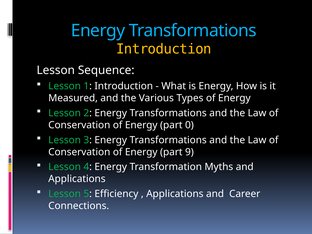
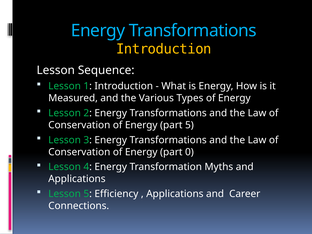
part 0: 0 -> 5
9: 9 -> 0
